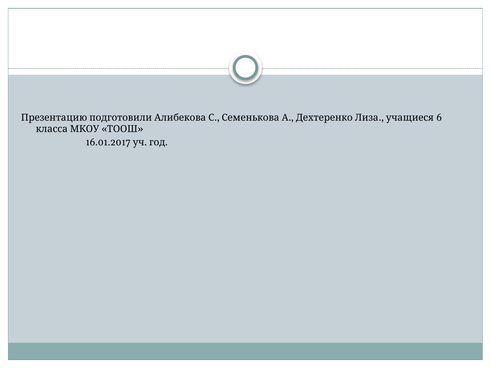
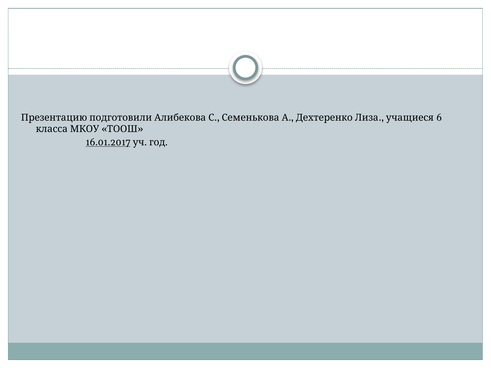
16.01.2017 underline: none -> present
